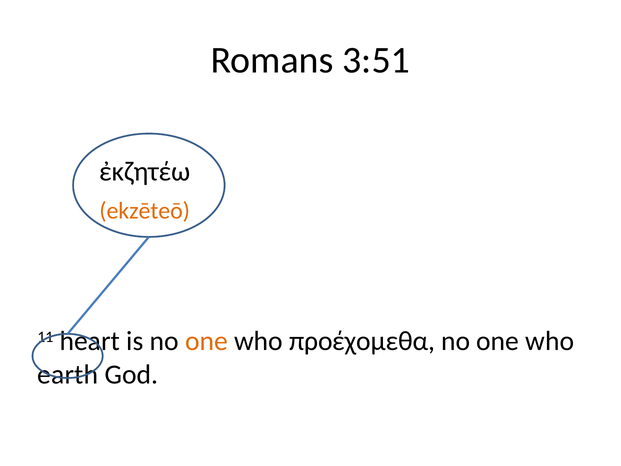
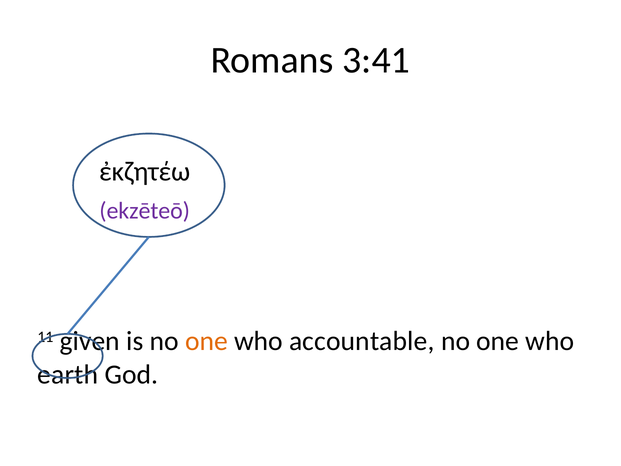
3:51: 3:51 -> 3:41
ekzēteō colour: orange -> purple
heart: heart -> given
προέχομεθα: προέχομεθα -> accountable
